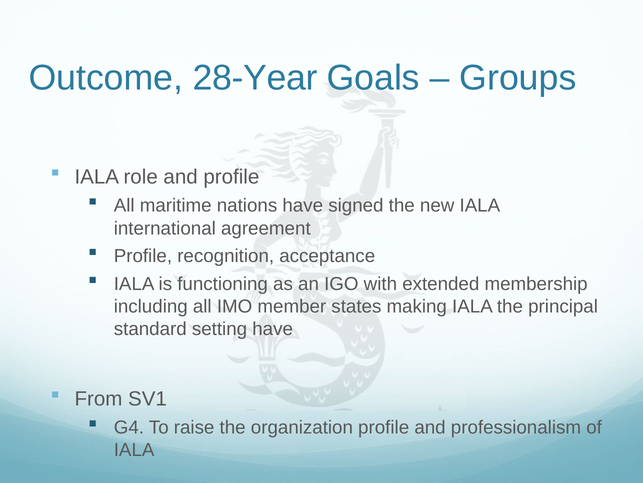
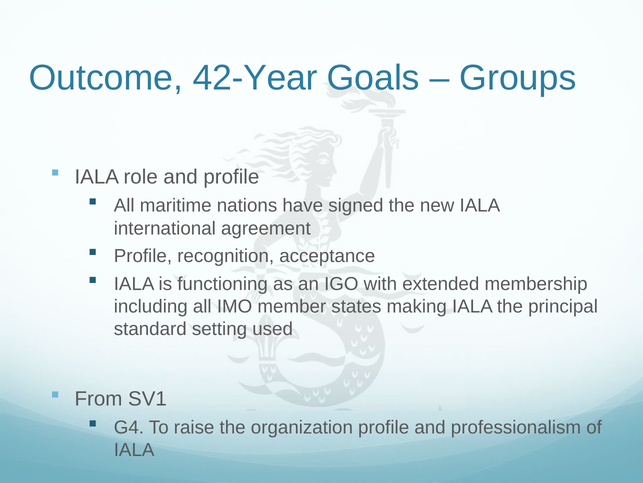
28-Year: 28-Year -> 42-Year
setting have: have -> used
